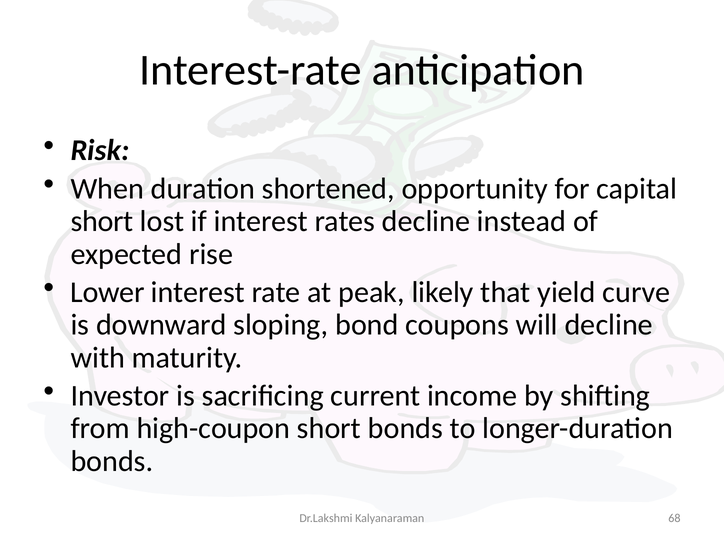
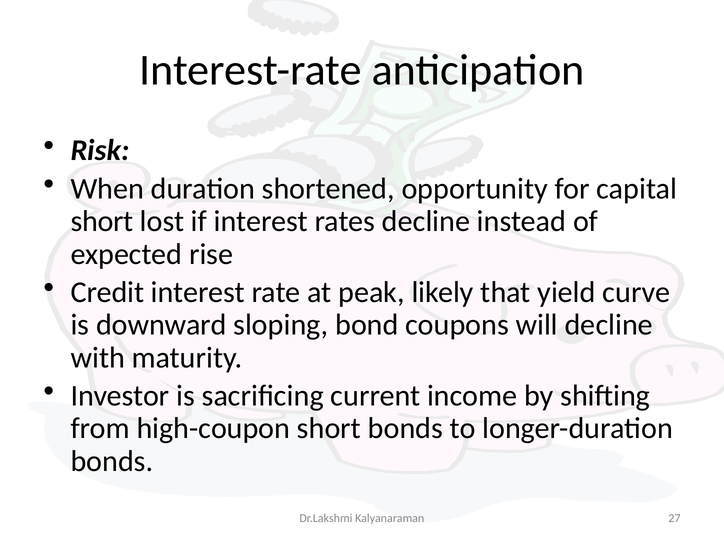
Lower: Lower -> Credit
68: 68 -> 27
